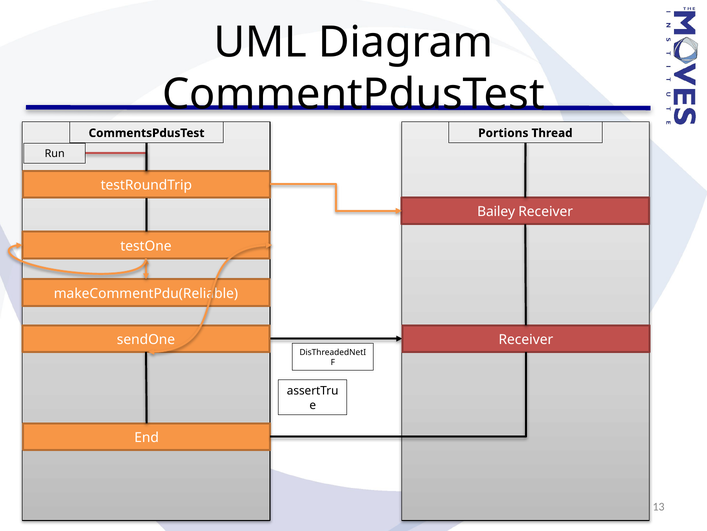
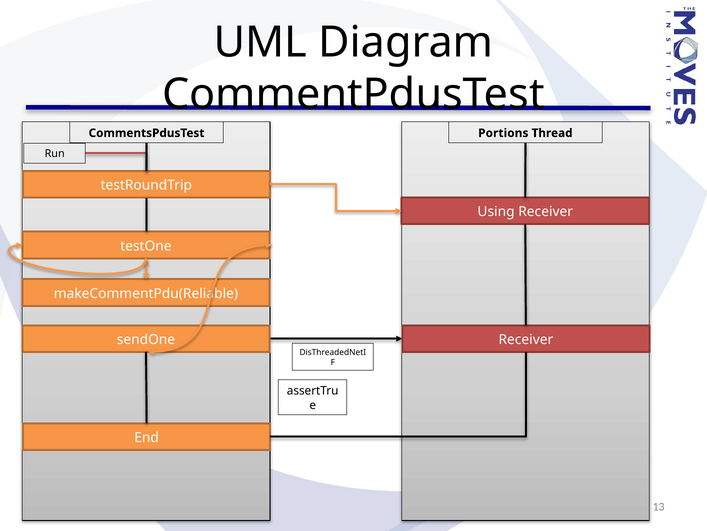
Bailey: Bailey -> Using
